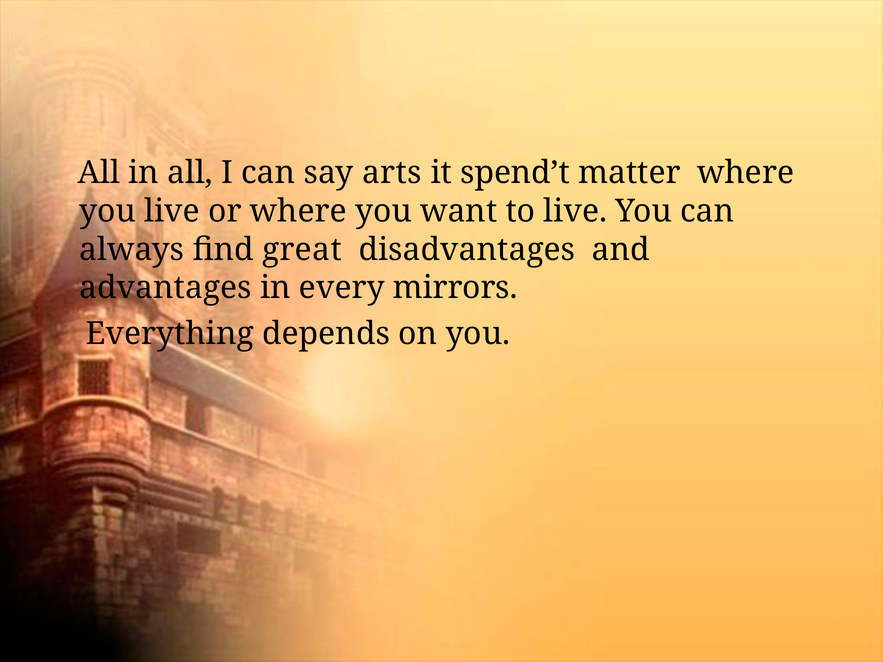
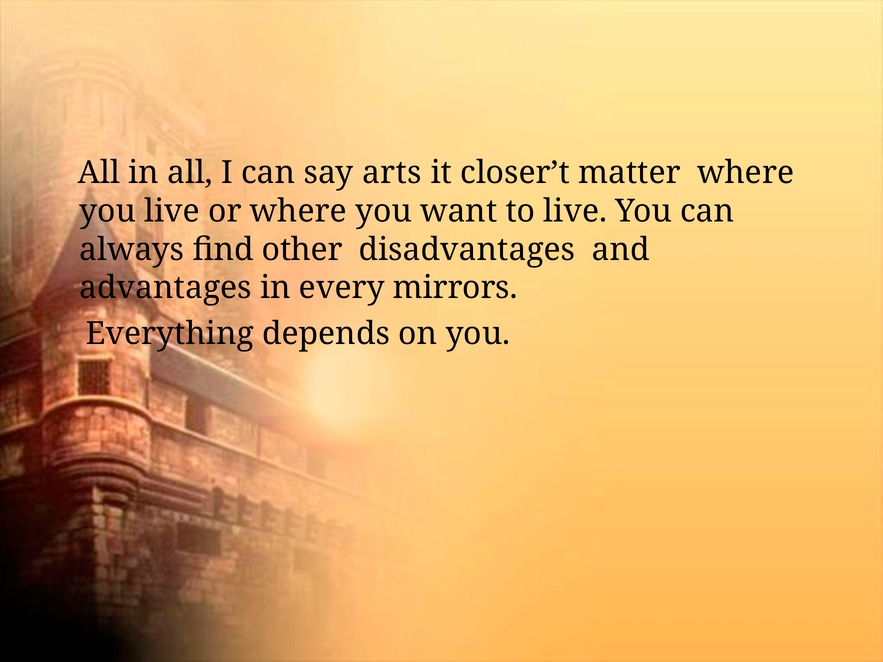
spend’t: spend’t -> closer’t
great: great -> other
